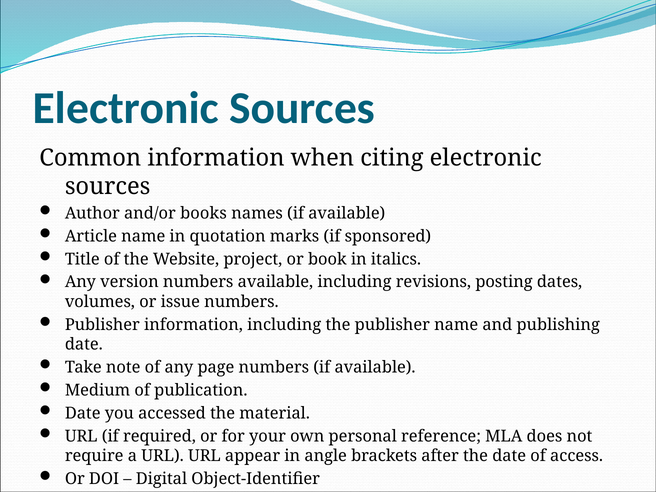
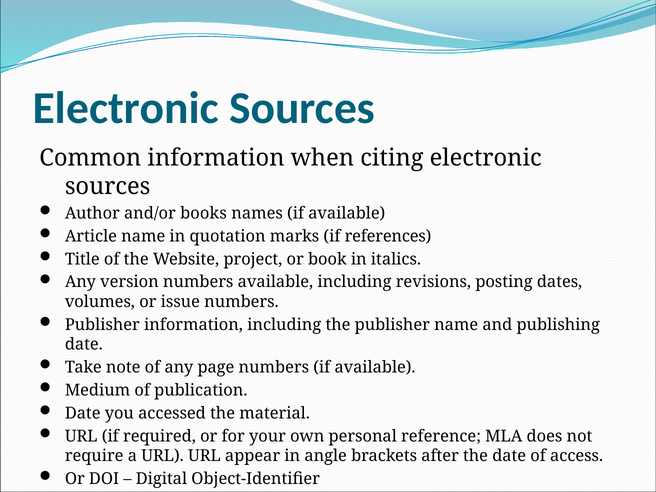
sponsored: sponsored -> references
